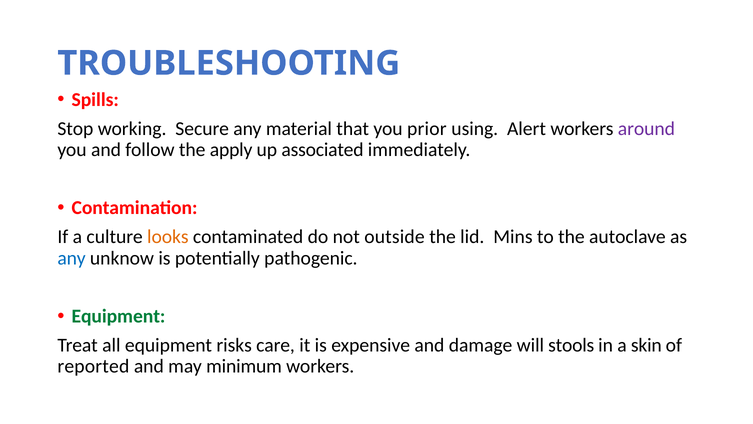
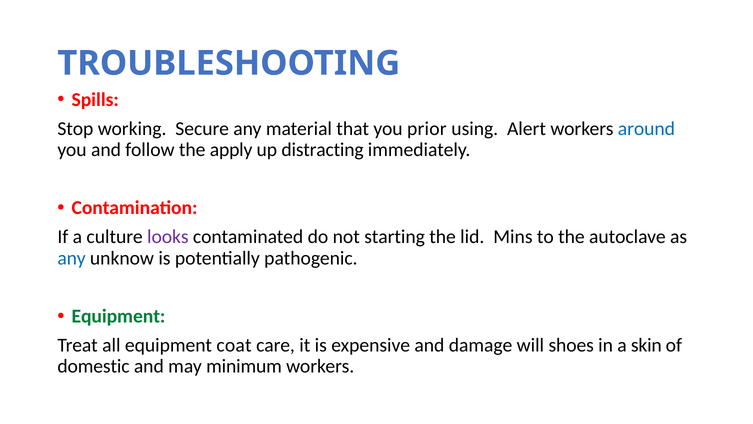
around colour: purple -> blue
associated: associated -> distracting
looks colour: orange -> purple
outside: outside -> starting
risks: risks -> coat
stools: stools -> shoes
reported: reported -> domestic
